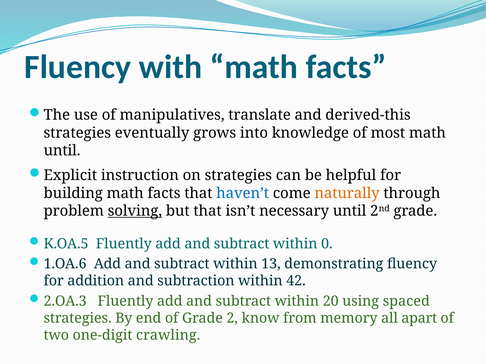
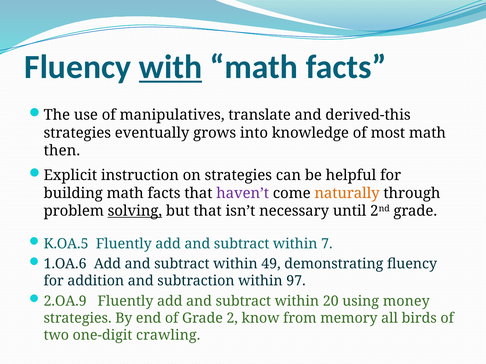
with underline: none -> present
until at (62, 151): until -> then
haven’t colour: blue -> purple
0: 0 -> 7
13: 13 -> 49
42: 42 -> 97
2.OA.3: 2.OA.3 -> 2.OA.9
spaced: spaced -> money
apart: apart -> birds
